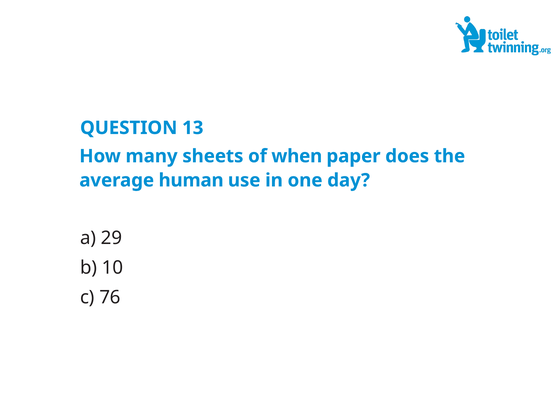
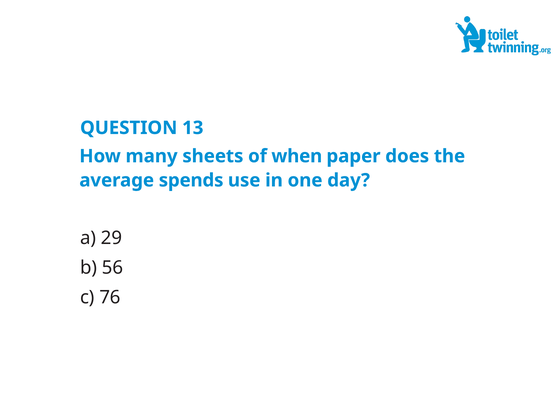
human: human -> spends
10: 10 -> 56
